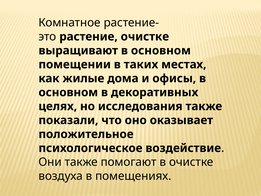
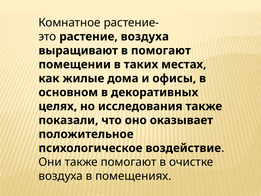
растение очистке: очистке -> воздуха
выращивают в основном: основном -> помогают
